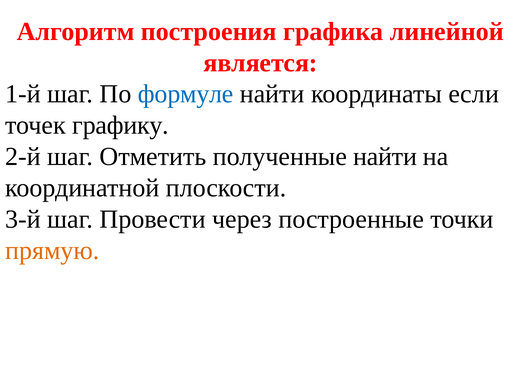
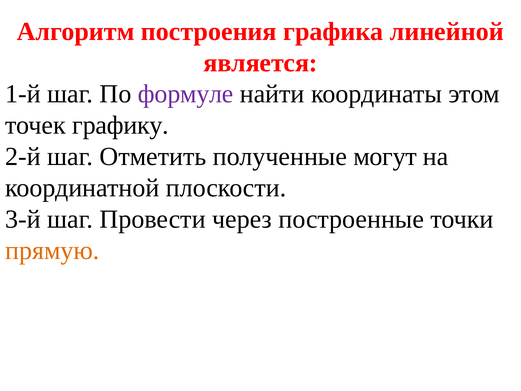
формуле colour: blue -> purple
если: если -> этом
полученные найти: найти -> могут
